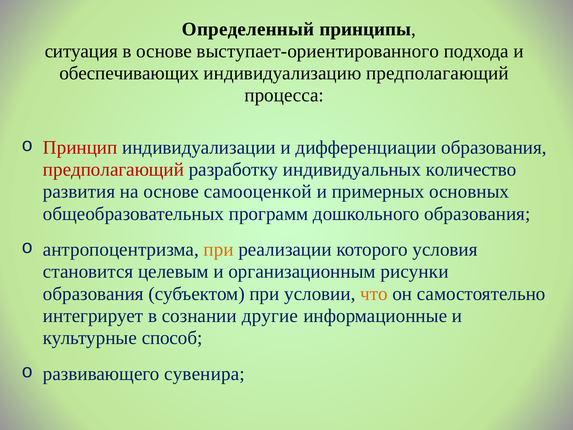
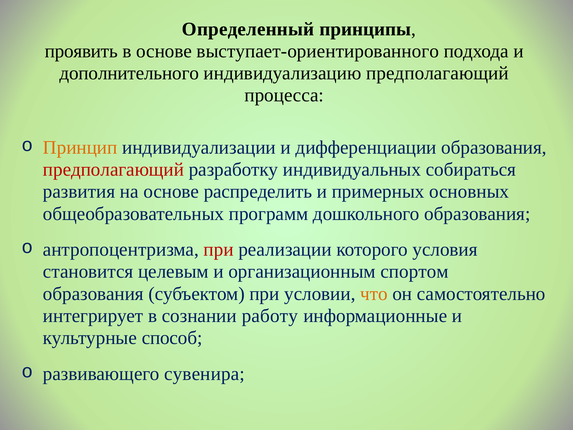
ситуация: ситуация -> проявить
обеспечивающих: обеспечивающих -> дополнительного
Принцип colour: red -> orange
количество: количество -> собираться
самооценкой: самооценкой -> распределить
при at (219, 249) colour: orange -> red
рисунки: рисунки -> спортом
другие: другие -> работу
